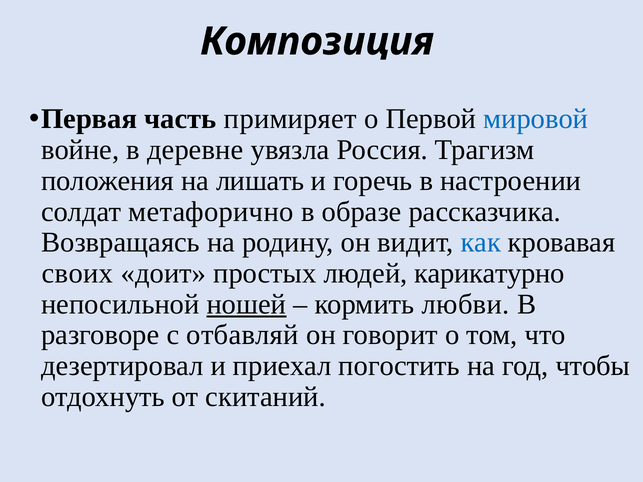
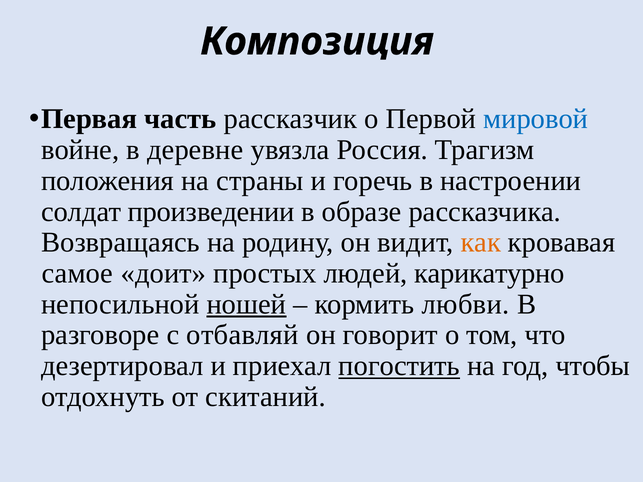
примиряет: примиряет -> рассказчик
лишать: лишать -> страны
метафорично: метафорично -> произведении
как colour: blue -> orange
своих: своих -> самое
погостить underline: none -> present
